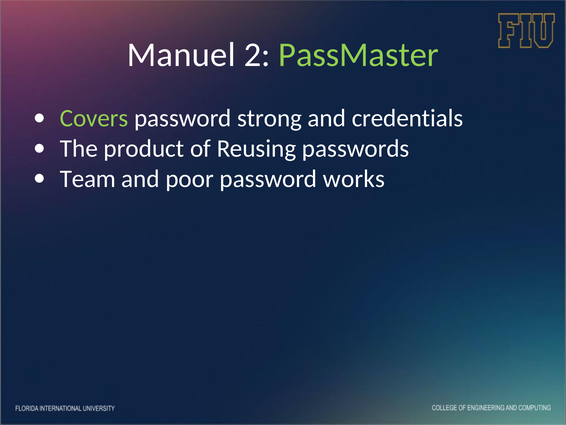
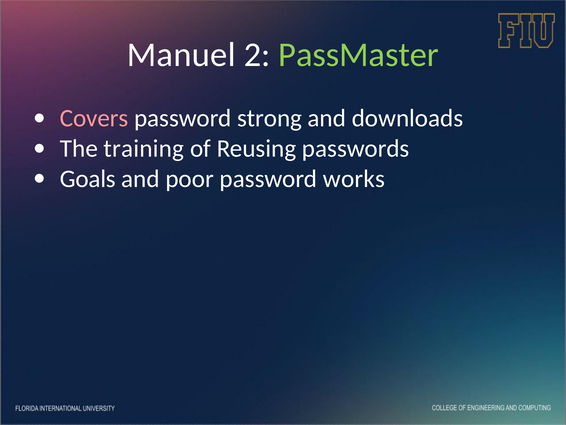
Covers colour: light green -> pink
credentials: credentials -> downloads
product: product -> training
Team: Team -> Goals
